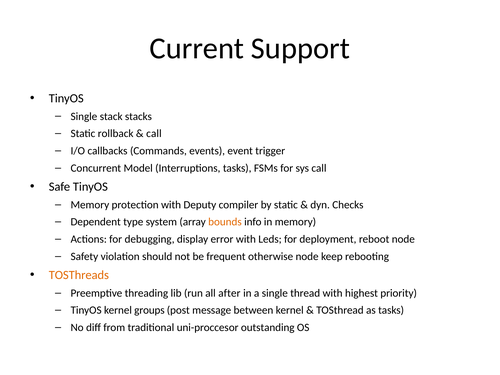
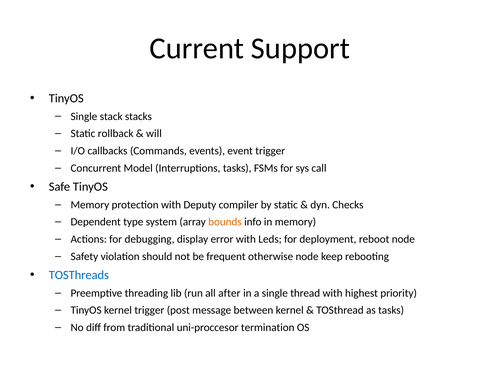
call at (154, 134): call -> will
TOSThreads colour: orange -> blue
kernel groups: groups -> trigger
outstanding: outstanding -> termination
